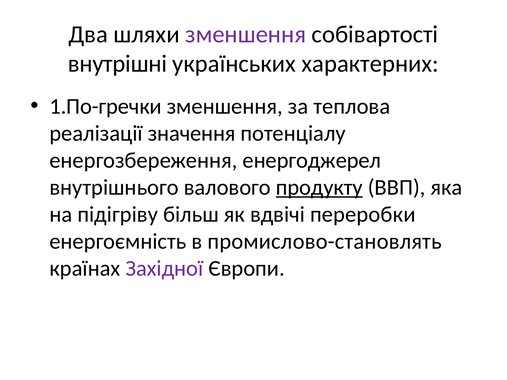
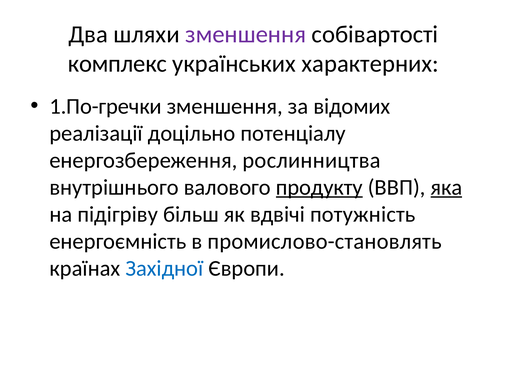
внутрішні: внутрішні -> комплекс
теплова: теплова -> відомих
значення: значення -> доцільно
енергоджерел: енергоджерел -> рослинництва
яка underline: none -> present
переробки: переробки -> потужність
Західної colour: purple -> blue
